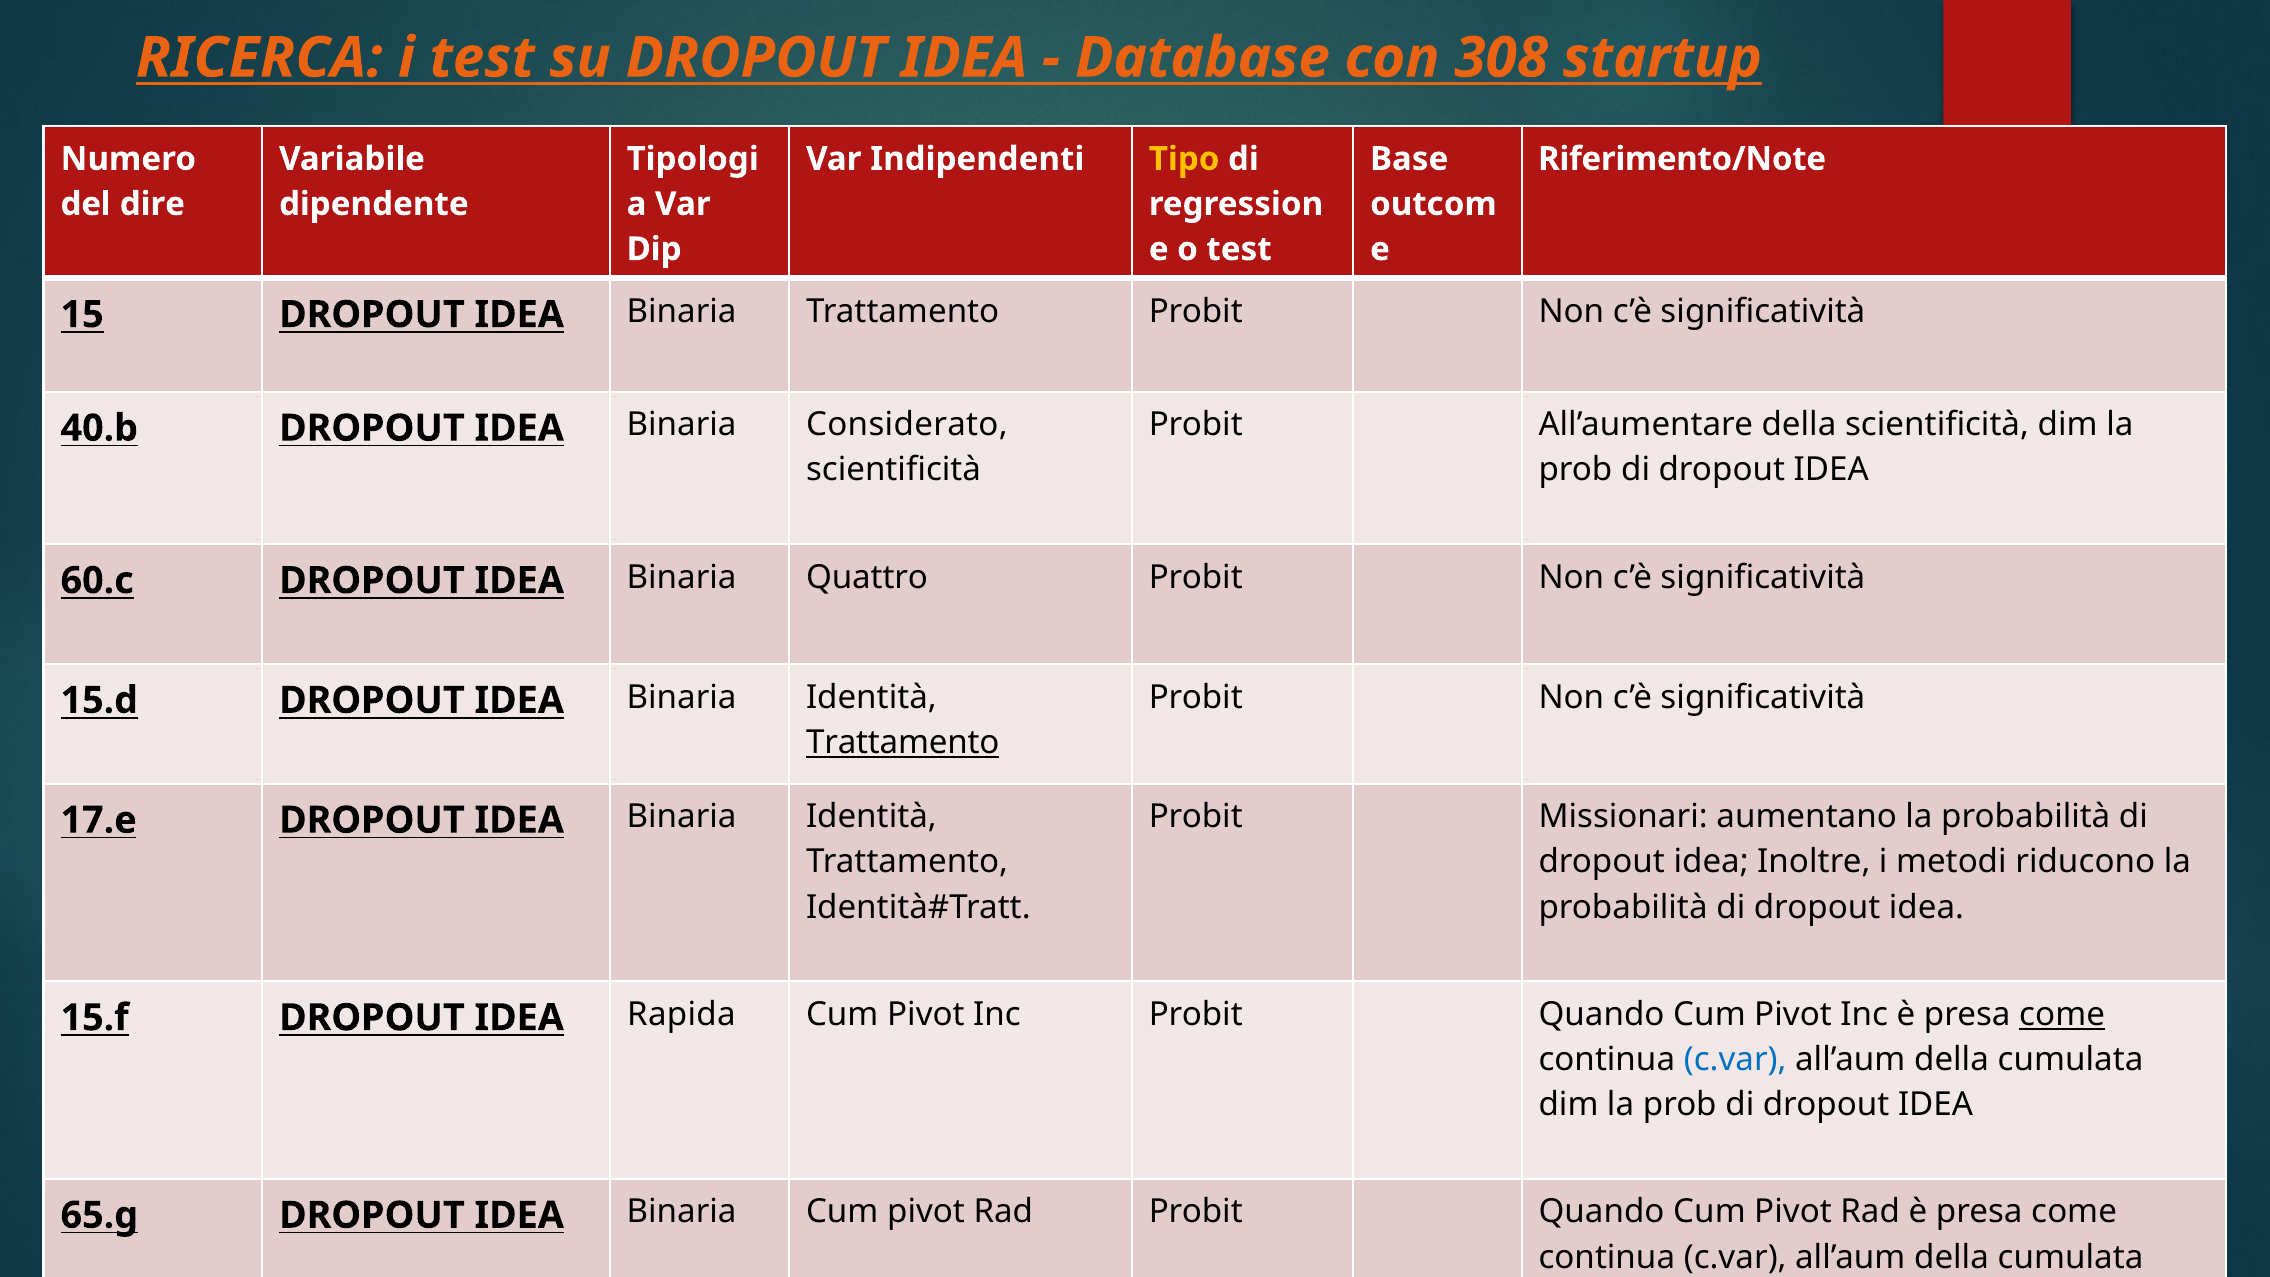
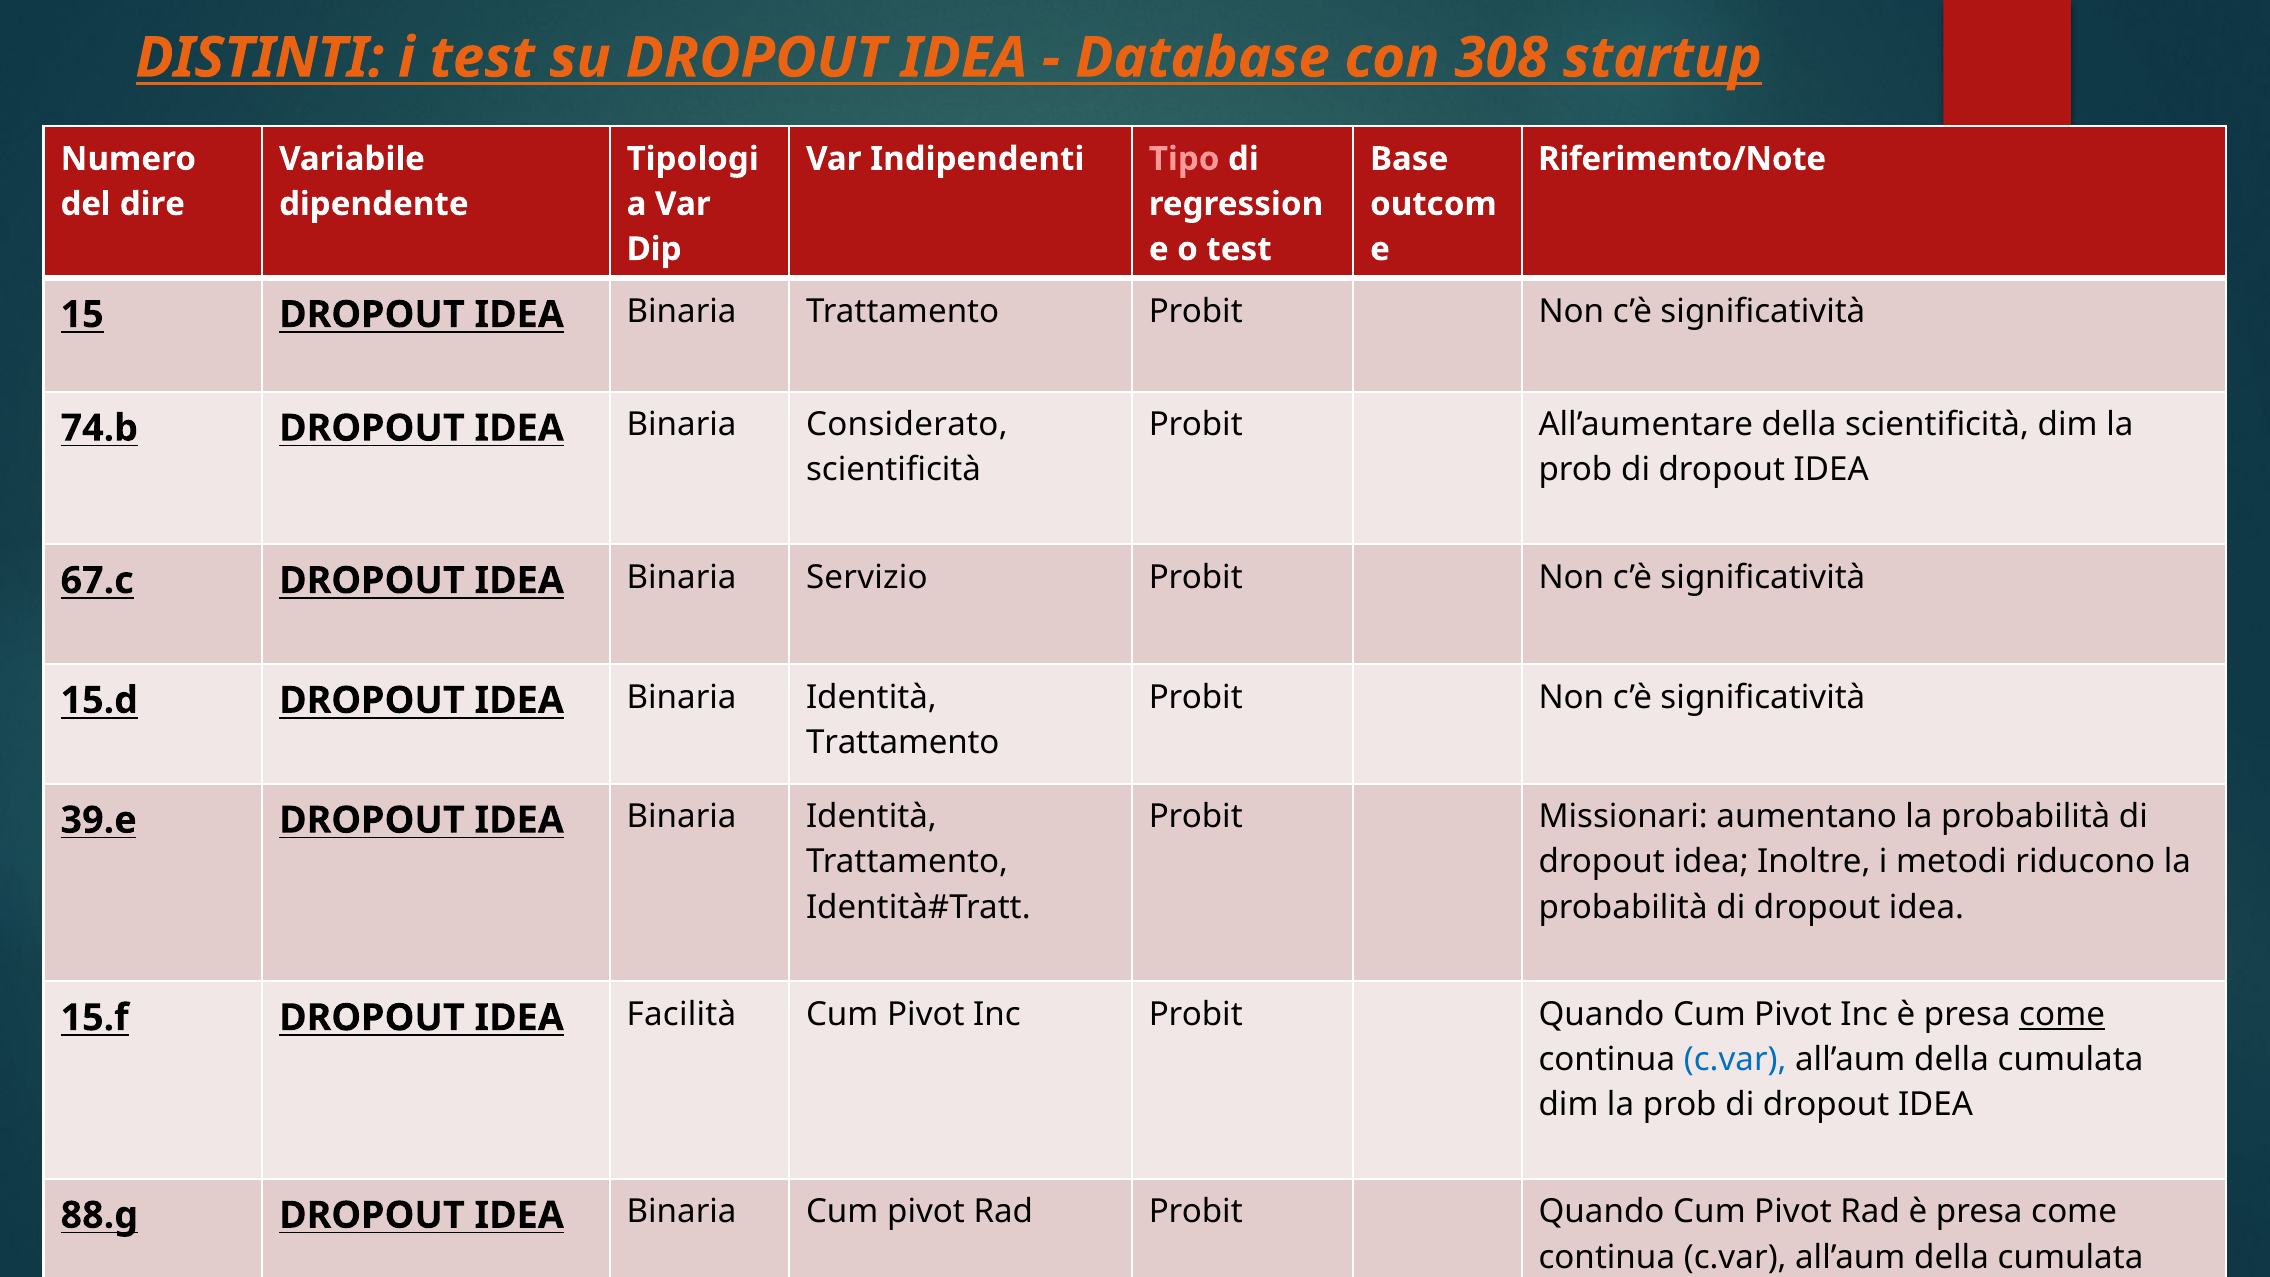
RICERCA: RICERCA -> DISTINTI
Tipo colour: yellow -> pink
40.b: 40.b -> 74.b
60.c: 60.c -> 67.c
Quattro: Quattro -> Servizio
Trattamento at (903, 742) underline: present -> none
17.e: 17.e -> 39.e
Rapida: Rapida -> Facilità
65.g: 65.g -> 88.g
